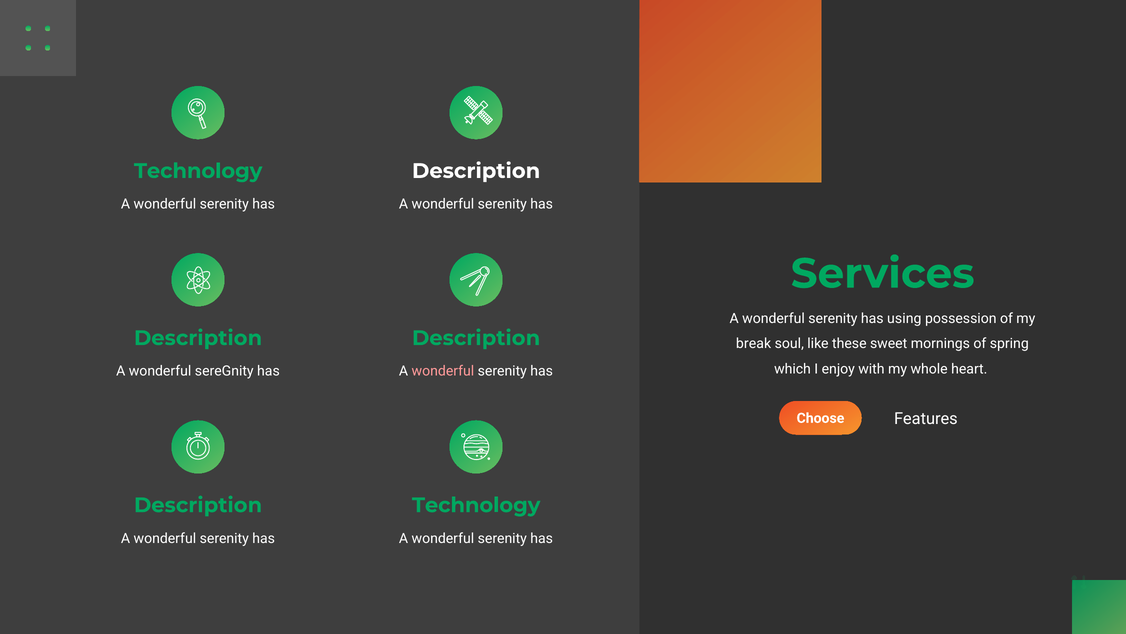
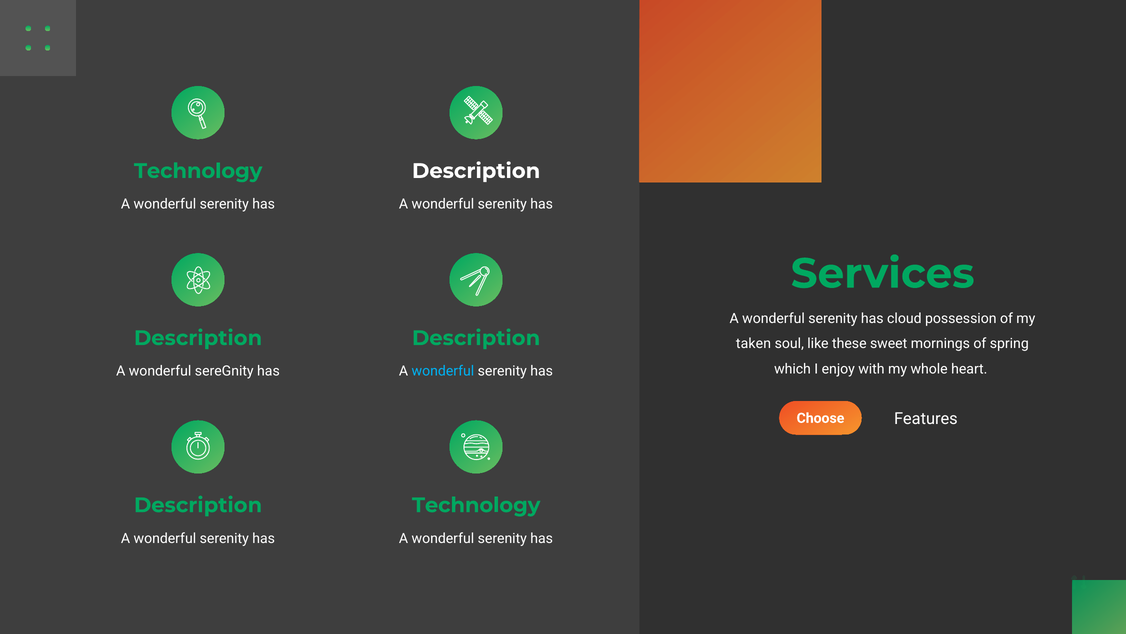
using: using -> cloud
break: break -> taken
wonderful at (443, 371) colour: pink -> light blue
